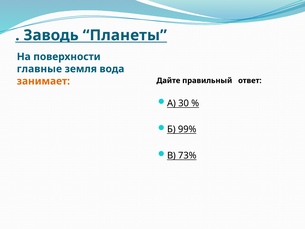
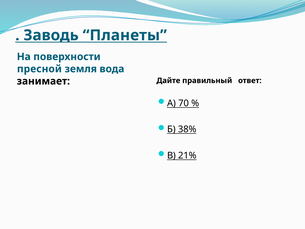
главные: главные -> пресной
занимает colour: orange -> black
30: 30 -> 70
99%: 99% -> 38%
73%: 73% -> 21%
